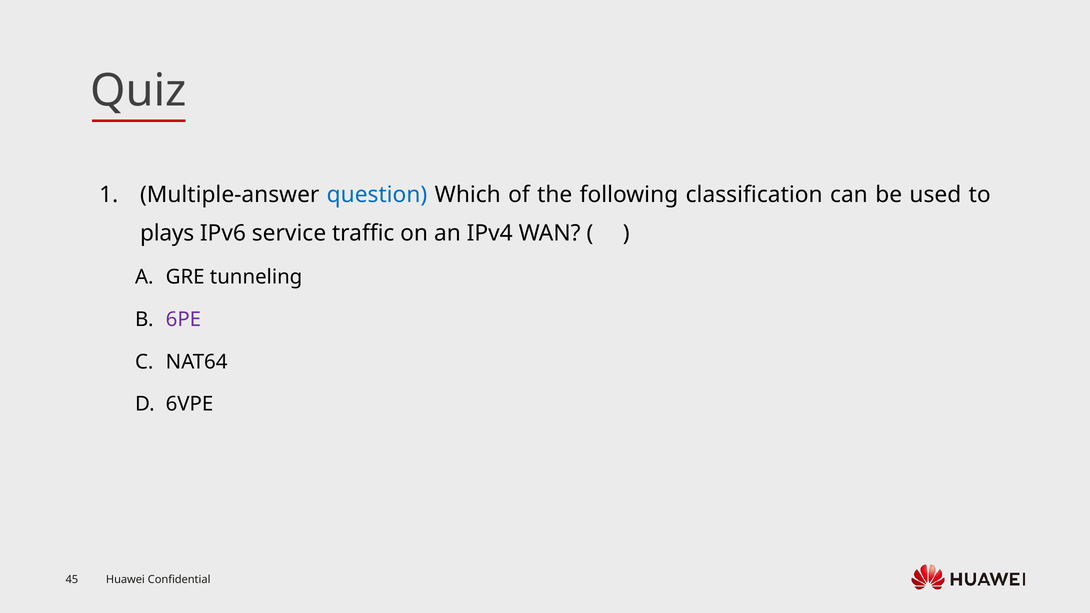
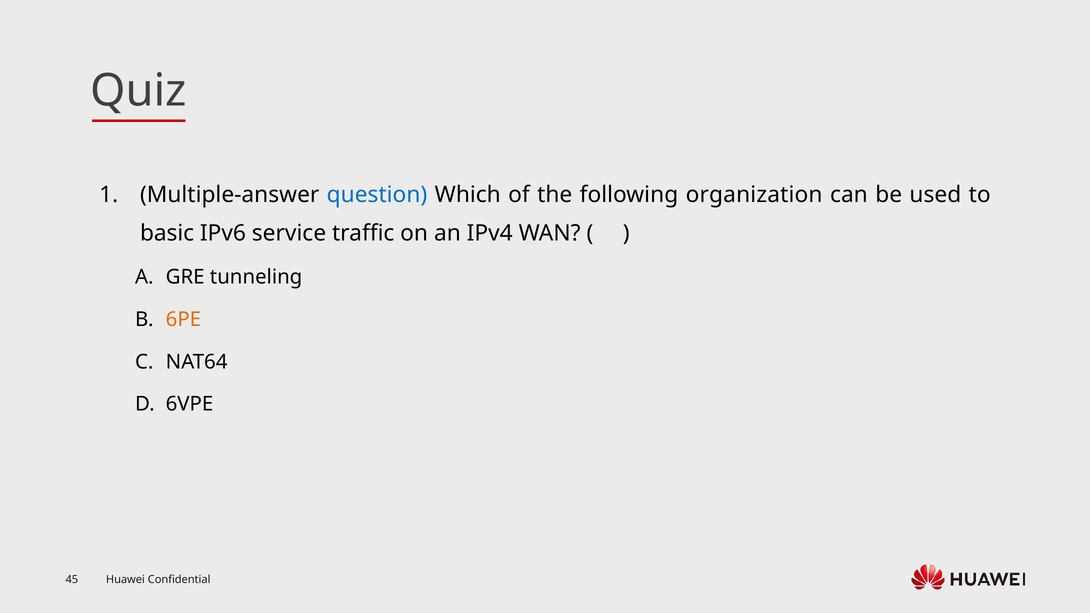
classification: classification -> organization
plays: plays -> basic
6PE colour: purple -> orange
